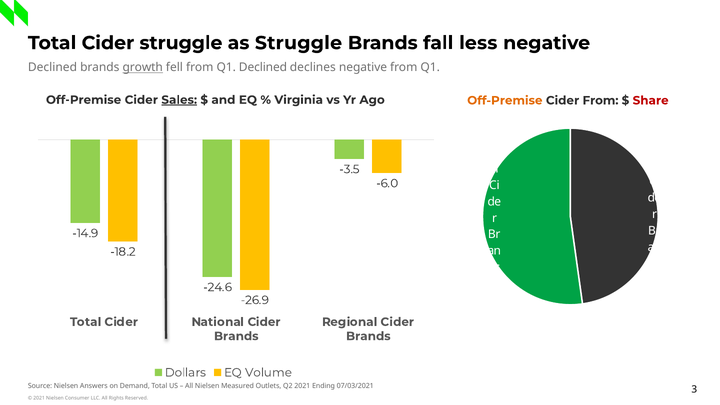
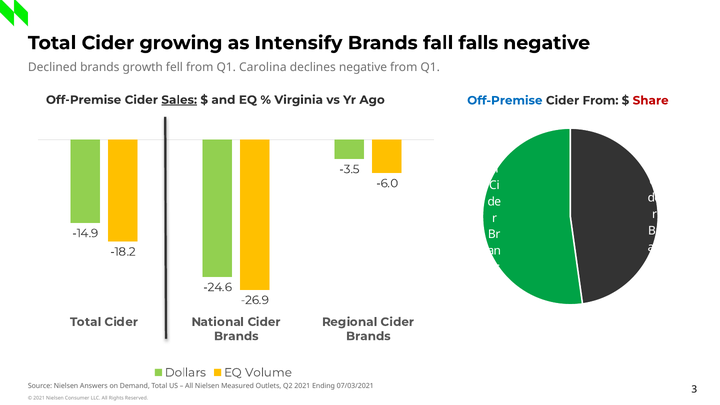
Cider struggle: struggle -> growing
as Struggle: Struggle -> Intensify
less: less -> falls
growth underline: present -> none
Q1 Declined: Declined -> Carolina
Off-Premise at (505, 100) colour: orange -> blue
